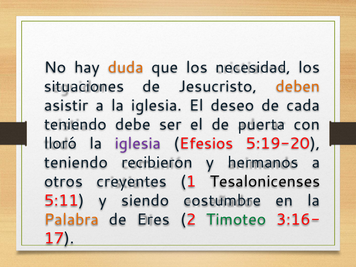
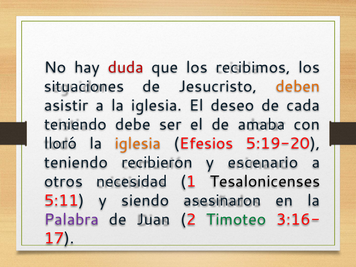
duda colour: orange -> red
necesidad: necesidad -> recibimos
puerta: puerta -> amaba
iglesia at (138, 143) colour: purple -> orange
hermanos: hermanos -> escenario
creyentes: creyentes -> necesidad
costumbre: costumbre -> asesinaron
Palabra colour: orange -> purple
Eres: Eres -> Juan
